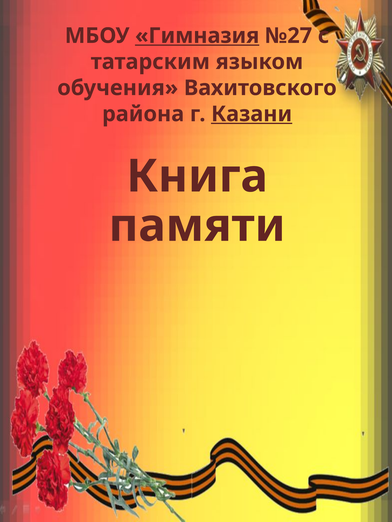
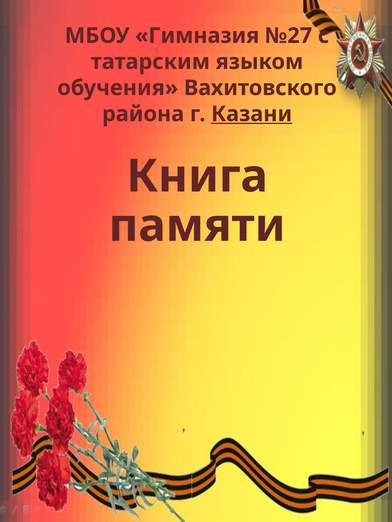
Гимназия underline: present -> none
